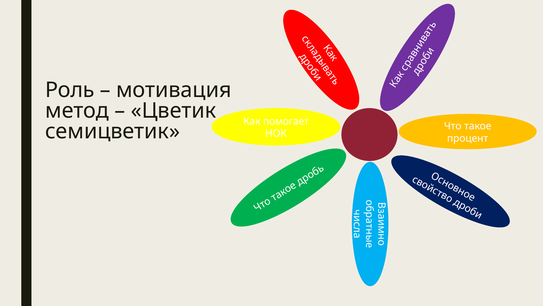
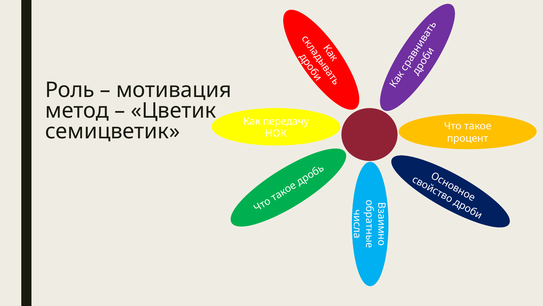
помогает: помогает -> передачу
